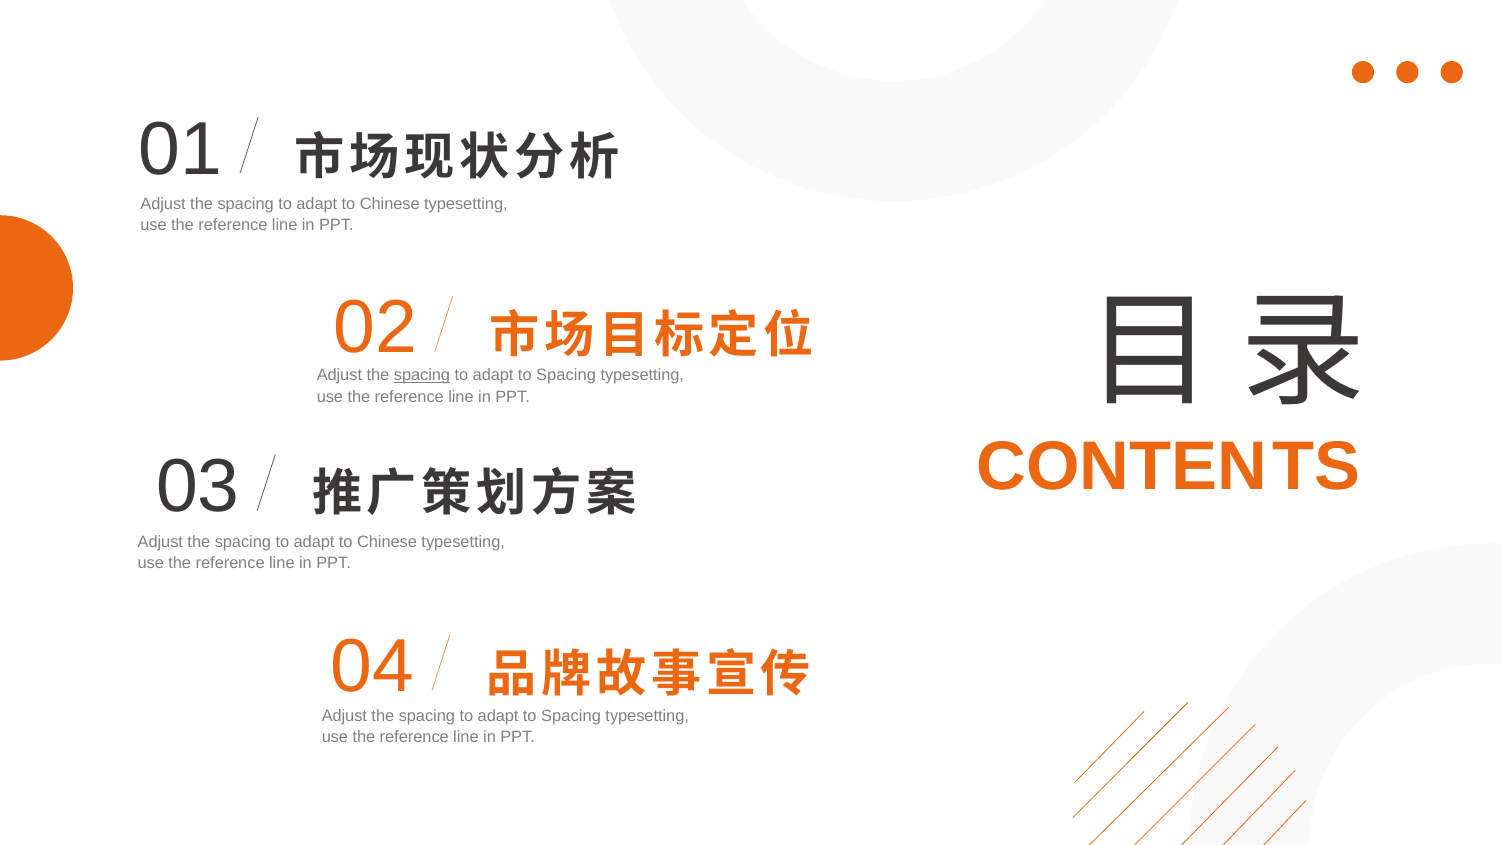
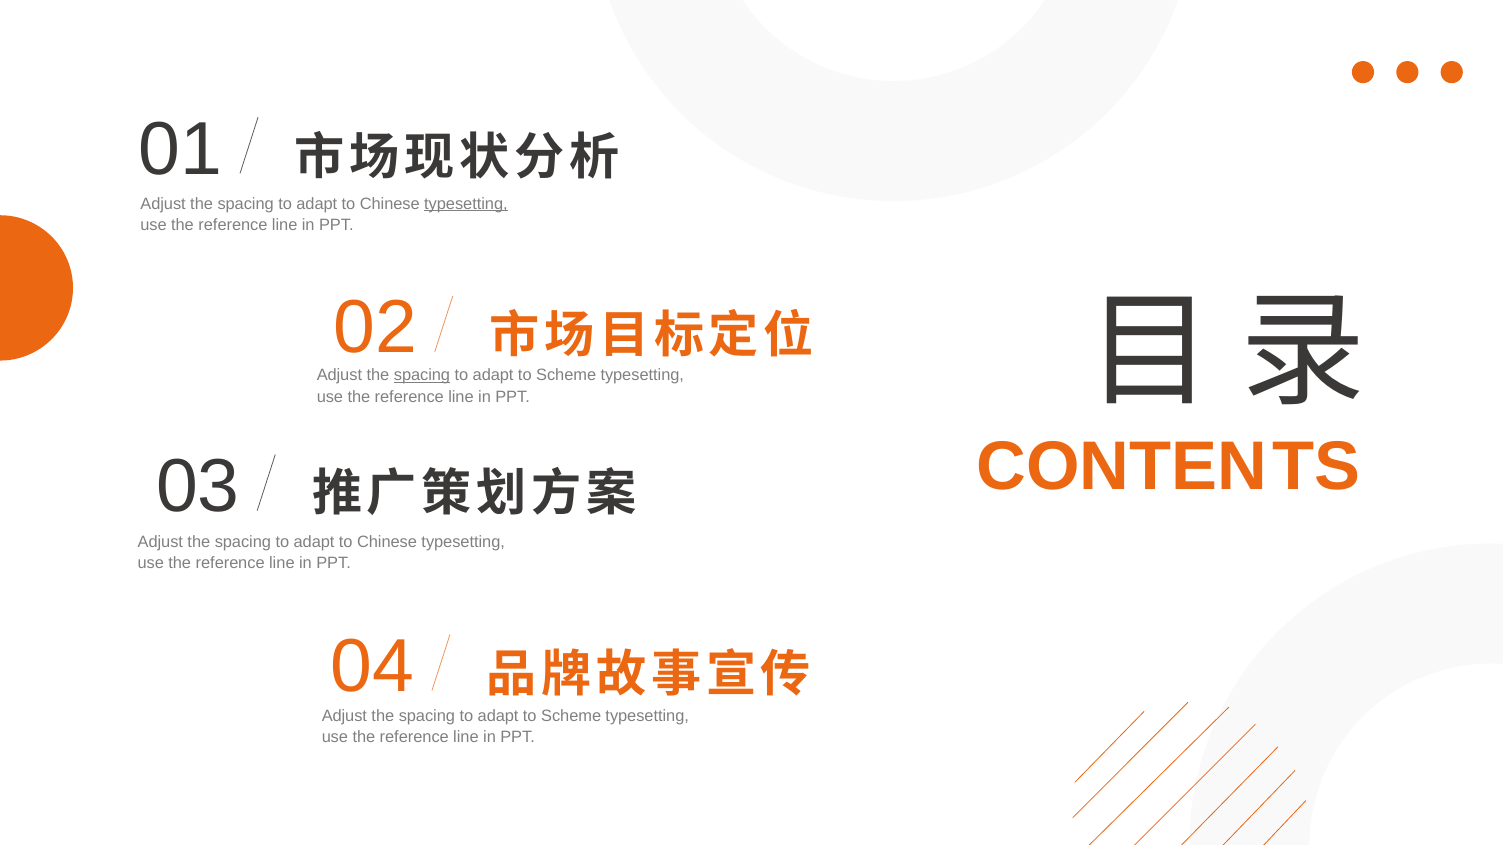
typesetting at (466, 204) underline: none -> present
Spacing at (566, 375): Spacing -> Scheme
Spacing at (571, 716): Spacing -> Scheme
